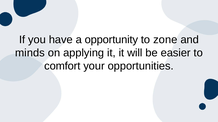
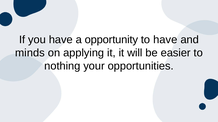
to zone: zone -> have
comfort: comfort -> nothing
